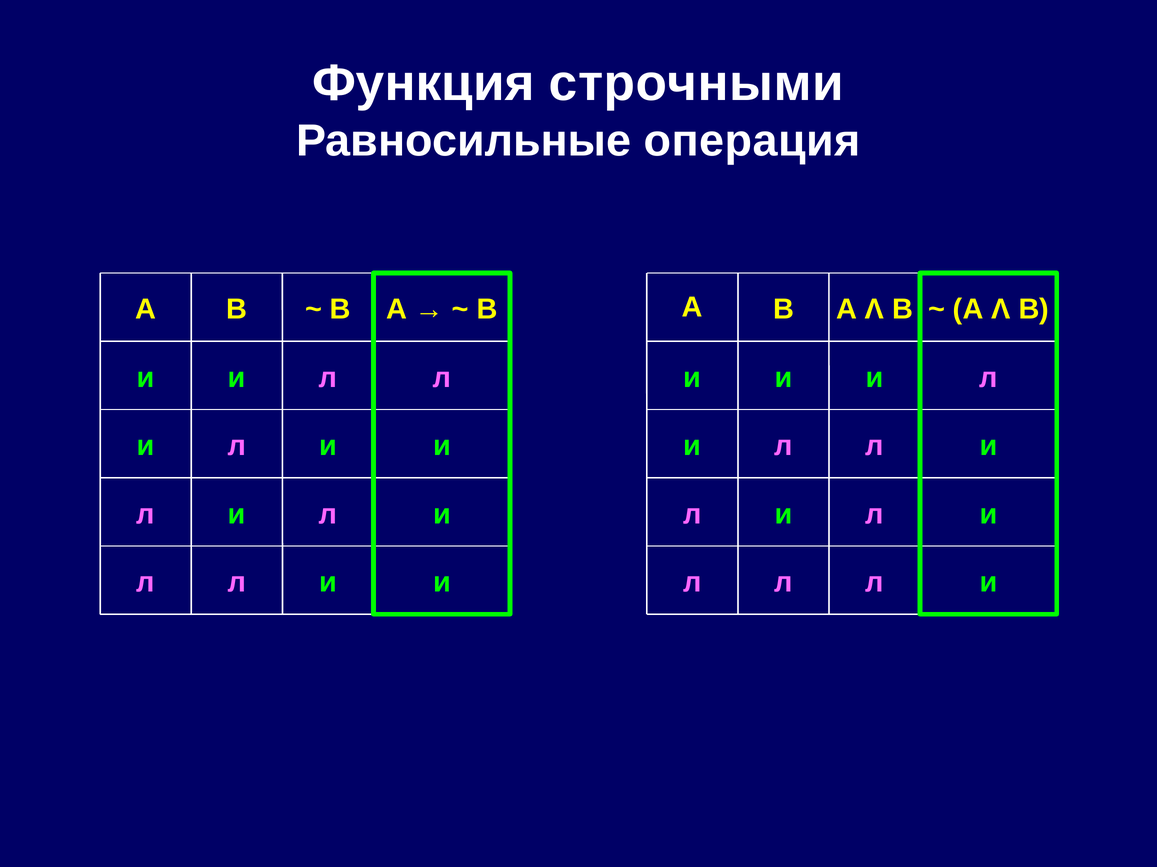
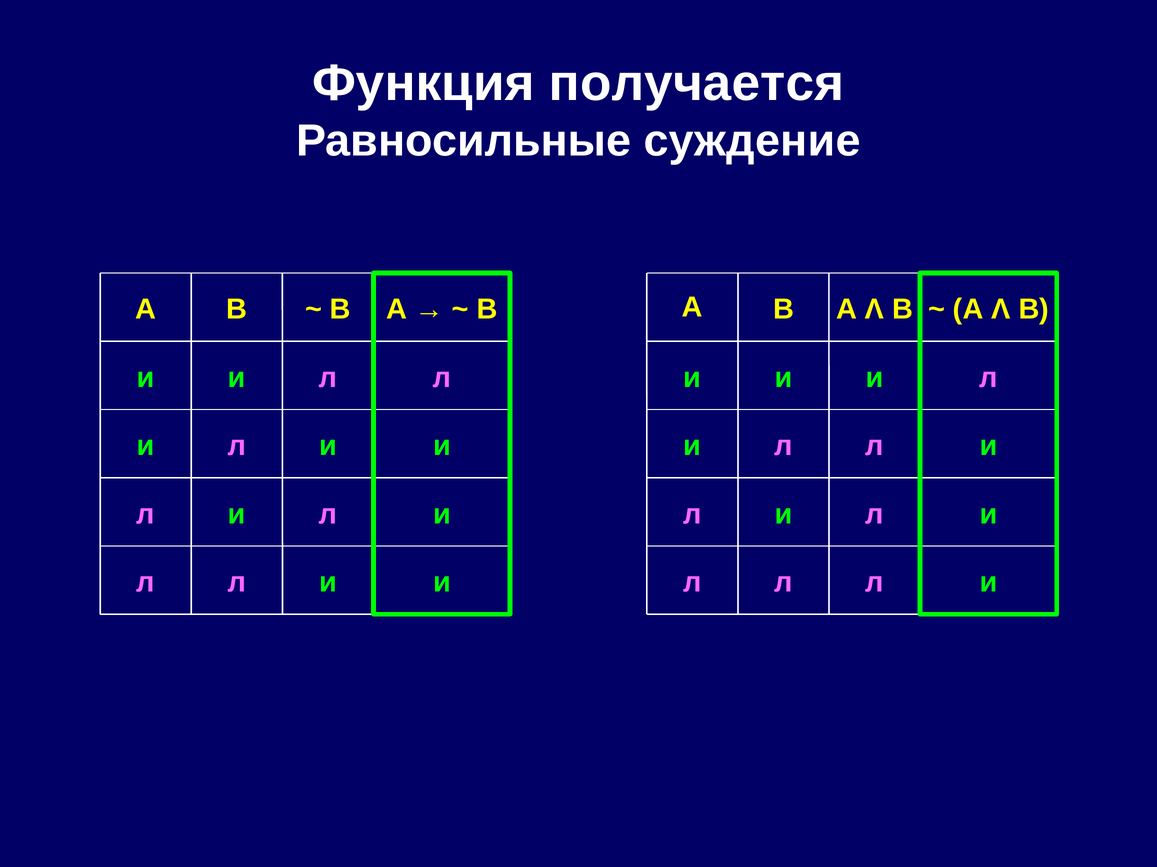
строчными: строчными -> получается
операция: операция -> суждение
